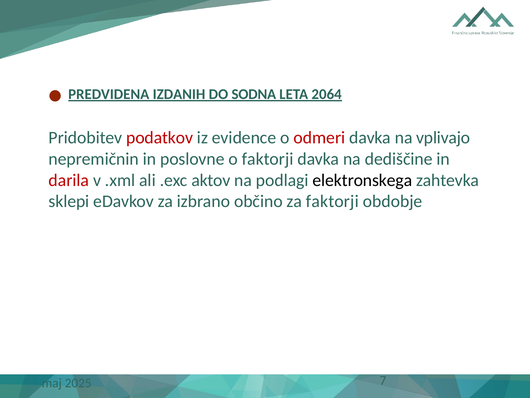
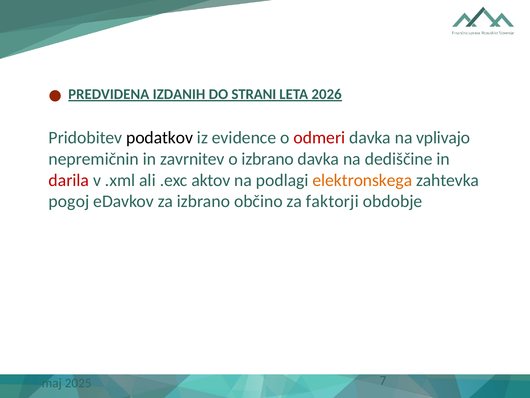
SODNA: SODNA -> STRANI
2064: 2064 -> 2026
podatkov colour: red -> black
poslovne: poslovne -> zavrnitev
o faktorji: faktorji -> izbrano
elektronskega colour: black -> orange
sklepi: sklepi -> pogoj
